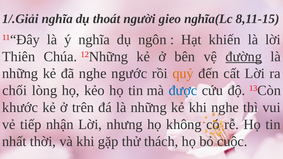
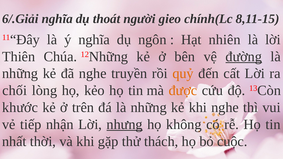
1/.Giải: 1/.Giải -> 6/.Giải
nghĩa(Lc: nghĩa(Lc -> chính(Lc
khiến: khiến -> nhiên
ngước: ngước -> truyền
được colour: blue -> orange
nhưng underline: none -> present
